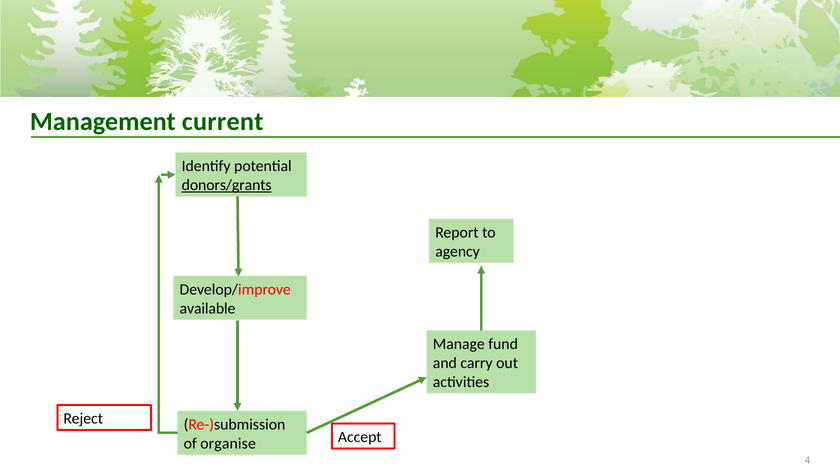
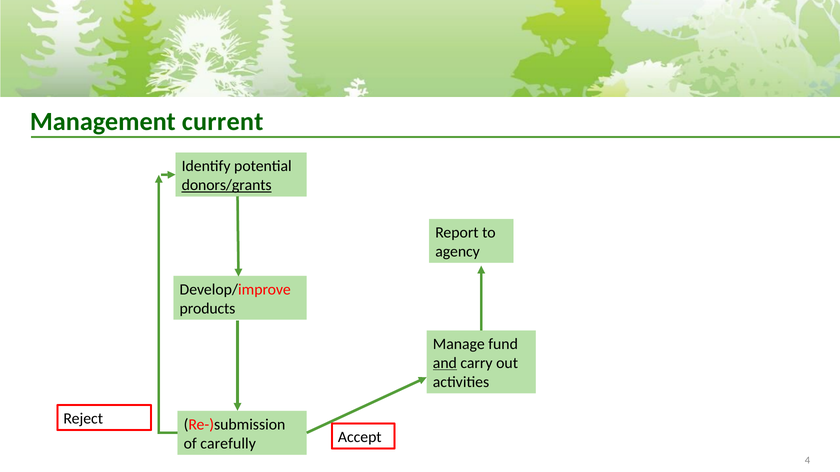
available: available -> products
and underline: none -> present
organise: organise -> carefully
